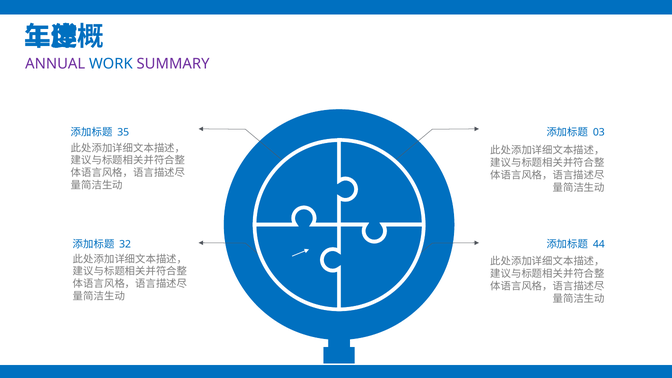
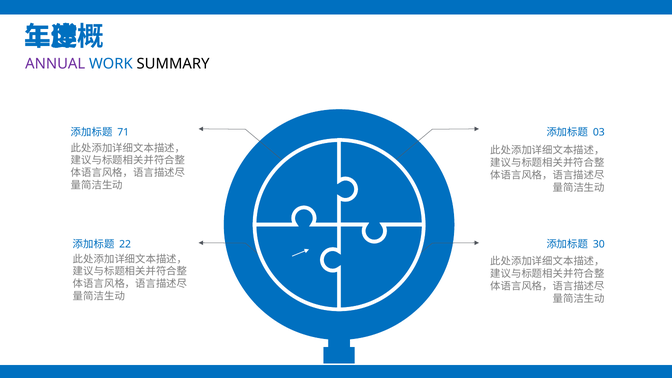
SUMMARY colour: purple -> black
35: 35 -> 71
32: 32 -> 22
44: 44 -> 30
